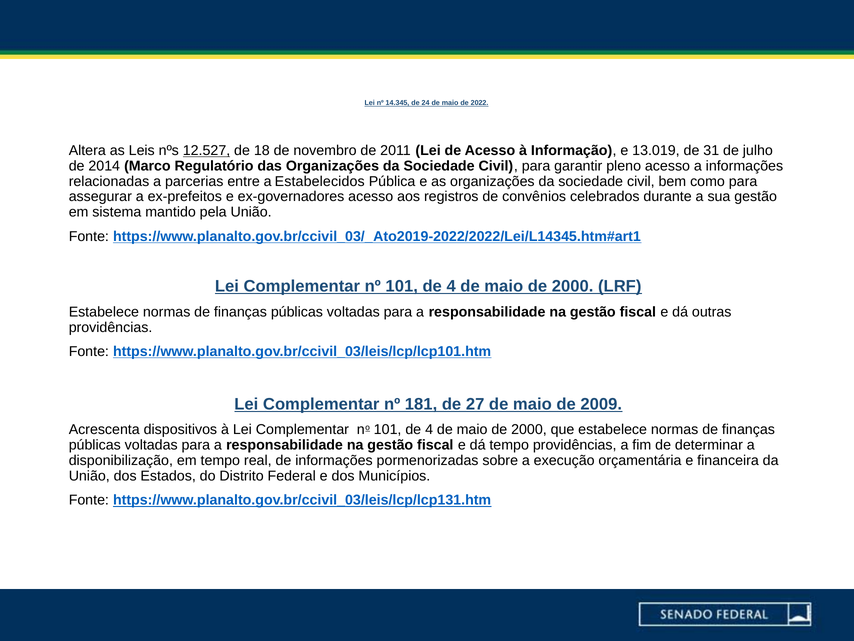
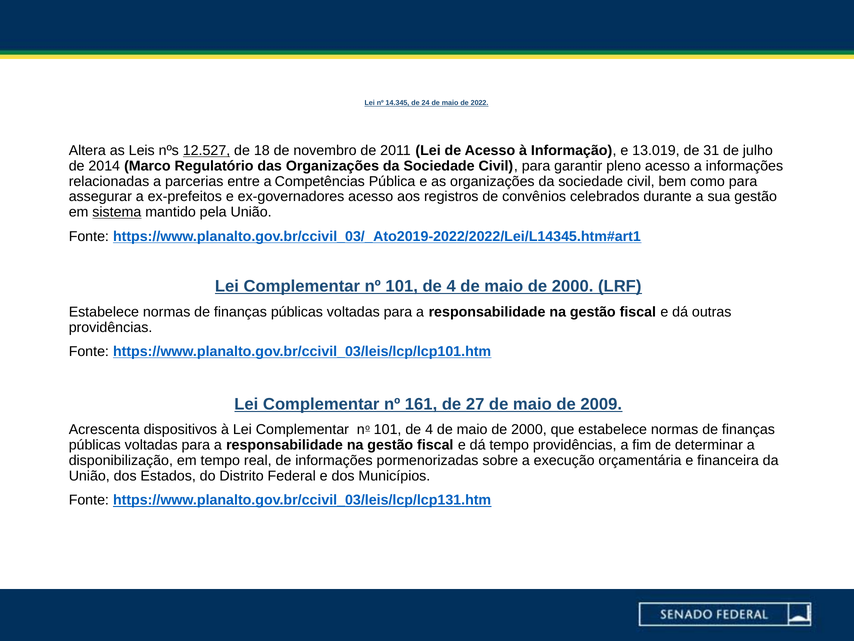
Estabelecidos: Estabelecidos -> Competências
sistema underline: none -> present
181: 181 -> 161
